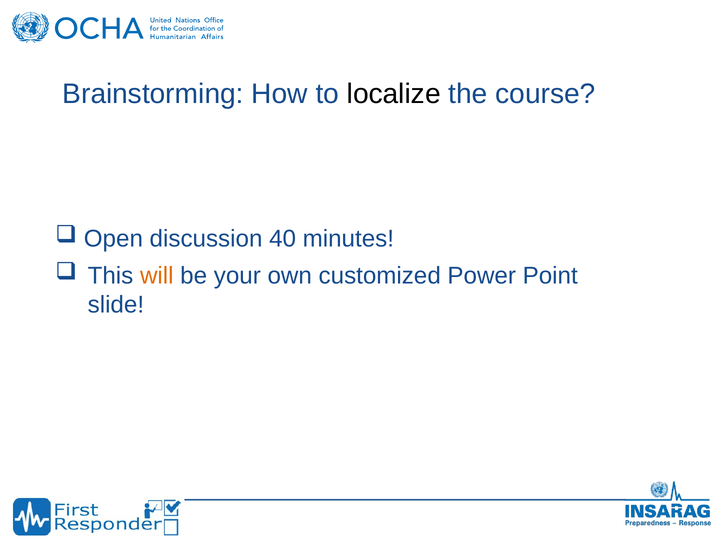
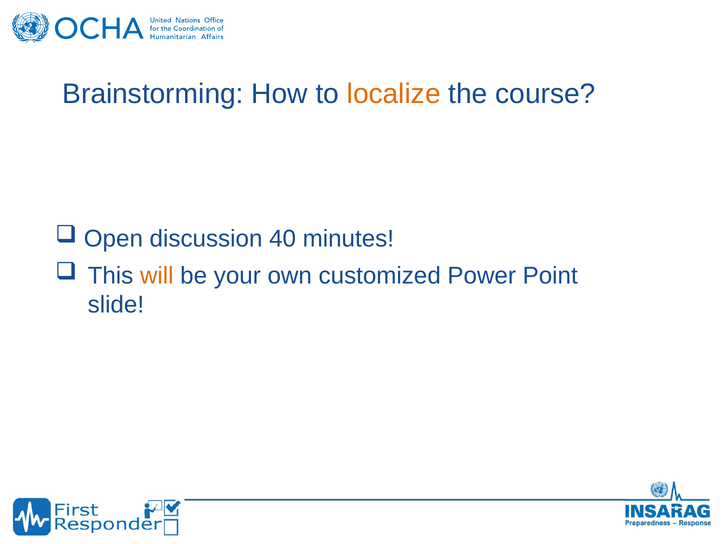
localize colour: black -> orange
